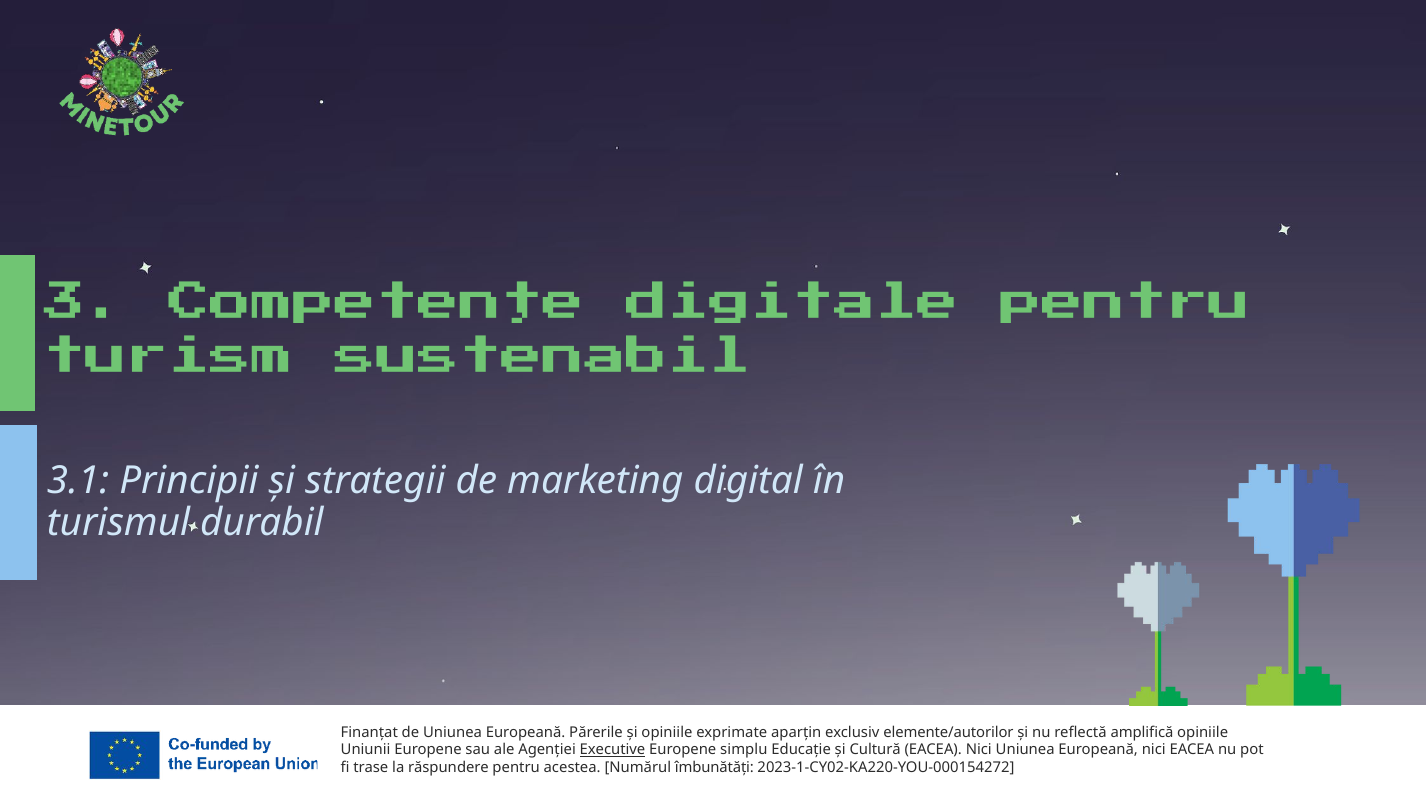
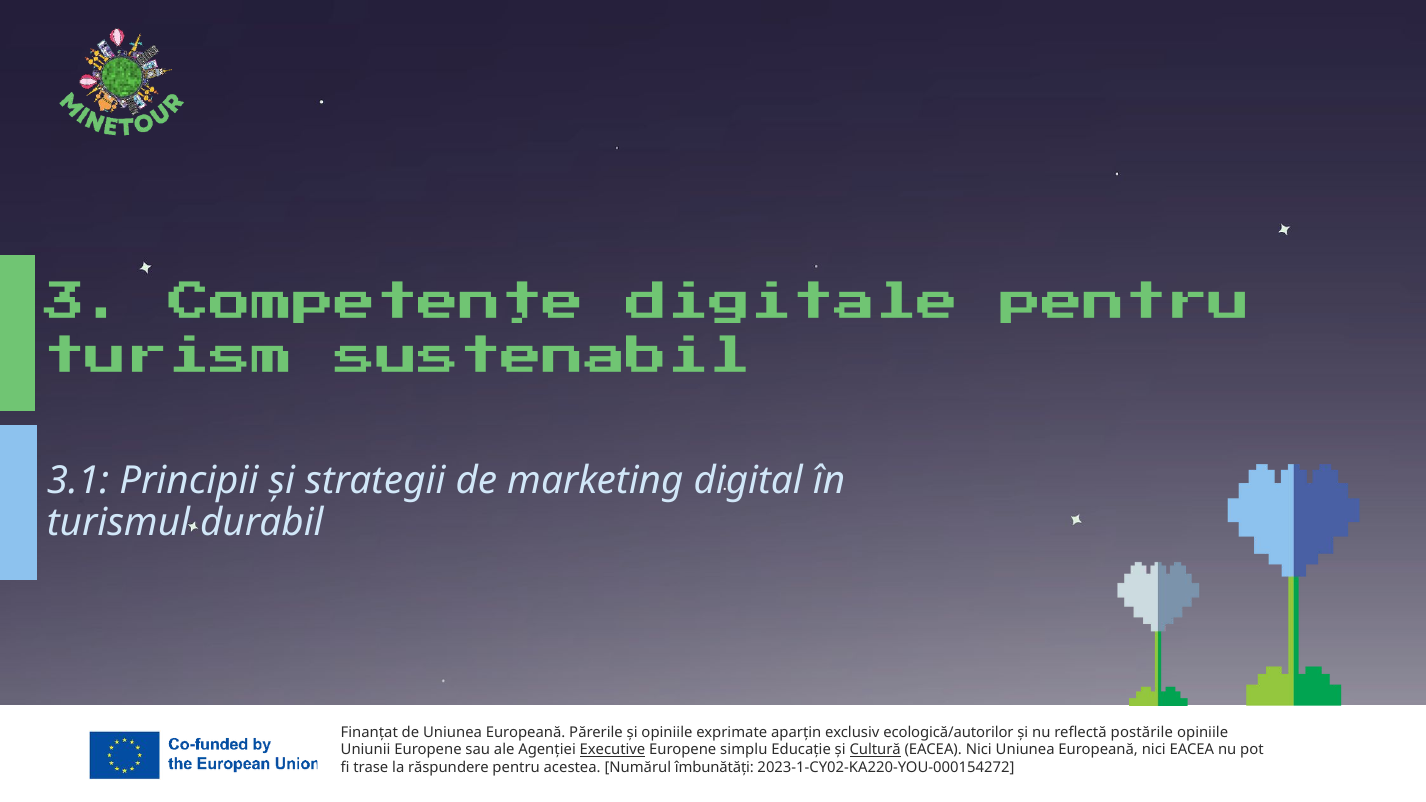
elemente/autorilor: elemente/autorilor -> ecologică/autorilor
amplifică: amplifică -> postările
Cultură underline: none -> present
